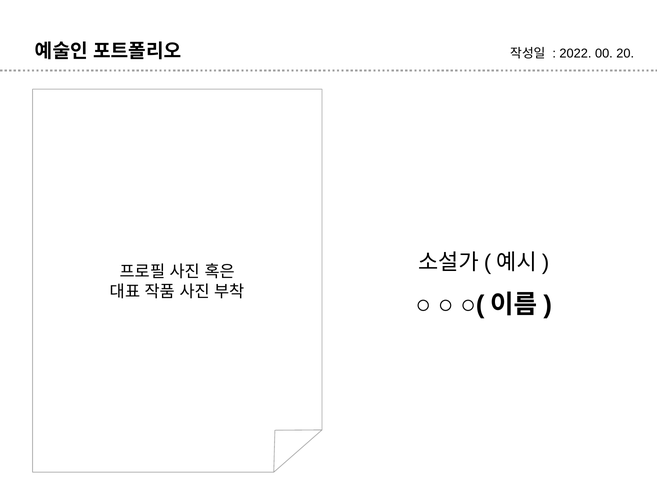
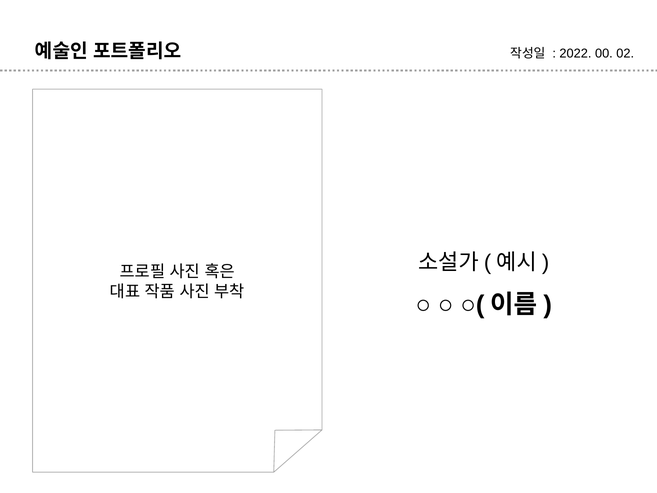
20: 20 -> 02
